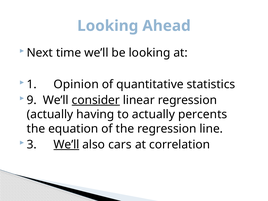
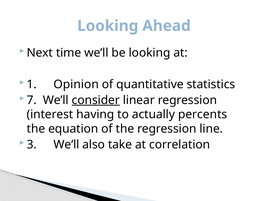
9: 9 -> 7
actually at (50, 114): actually -> interest
We’ll at (66, 145) underline: present -> none
cars: cars -> take
